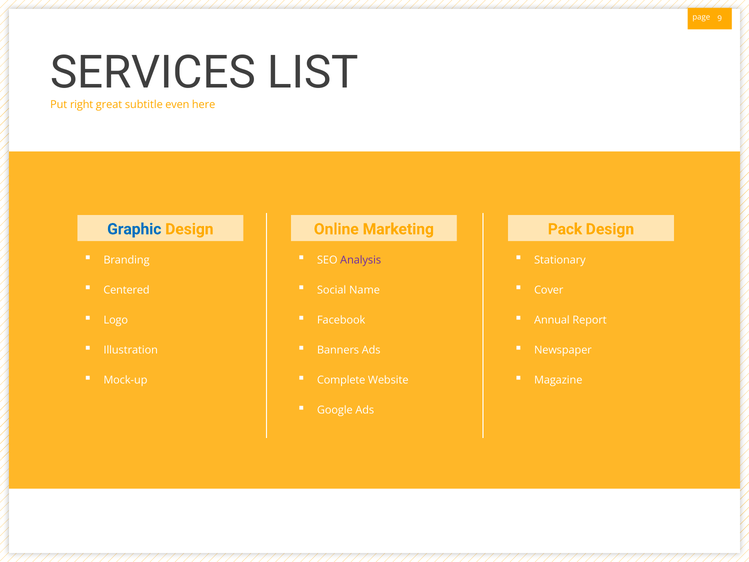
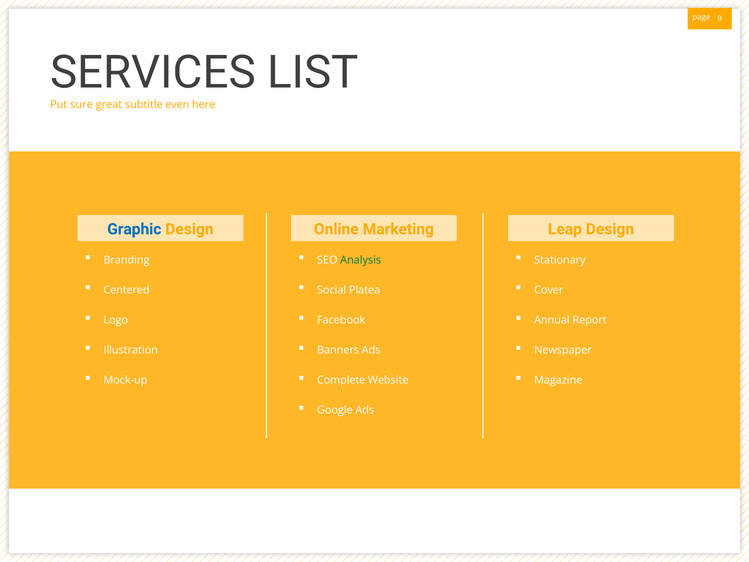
right: right -> sure
Pack: Pack -> Leap
Analysis colour: purple -> green
Name: Name -> Platea
